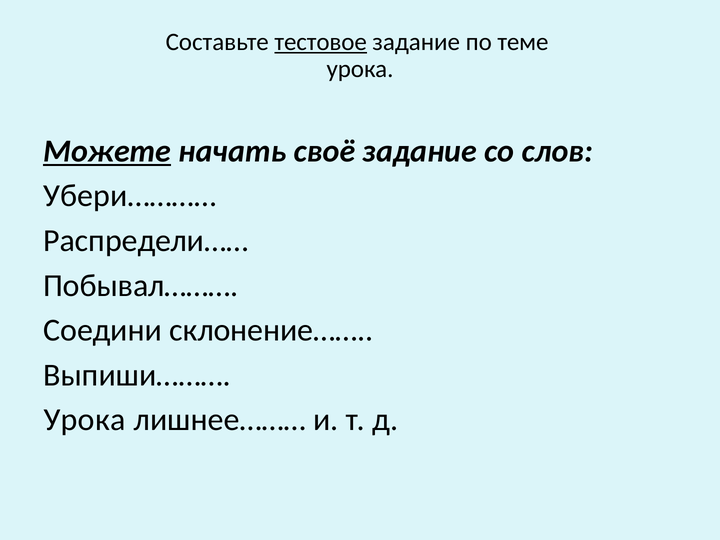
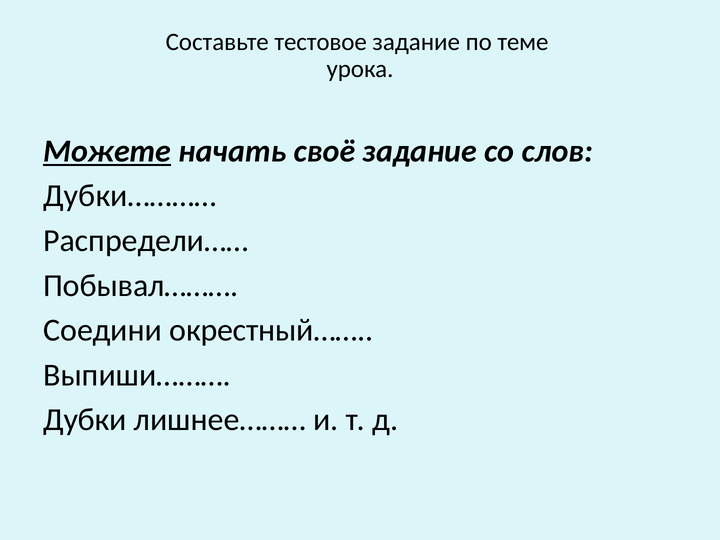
тестовое underline: present -> none
Убери…………: Убери………… -> Дубки…………
склонение……: склонение…… -> окрестный……
Урока at (85, 420): Урока -> Дубки
